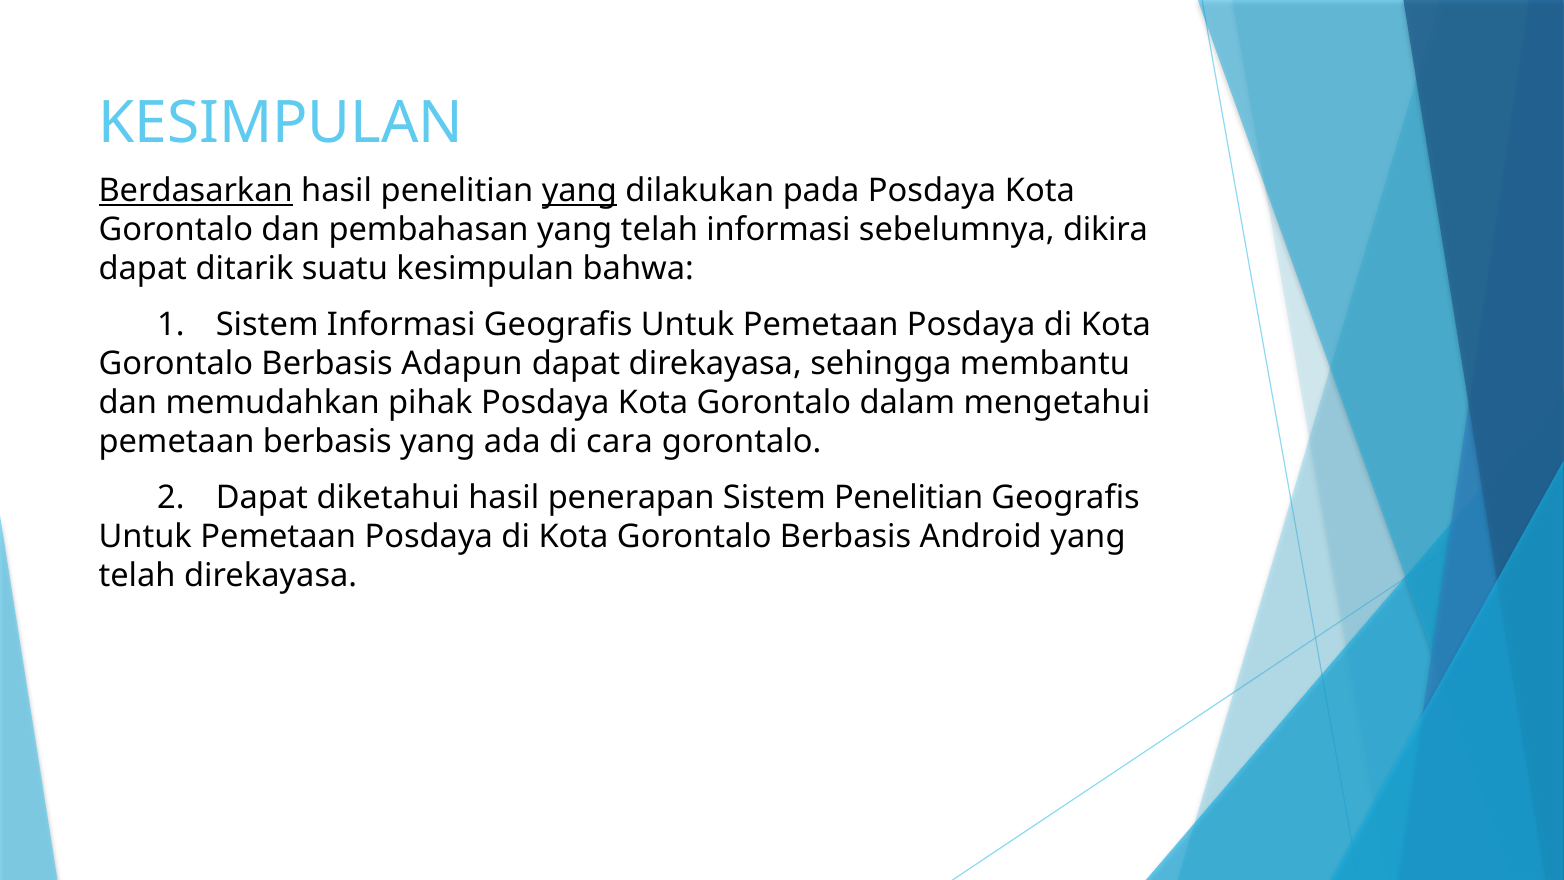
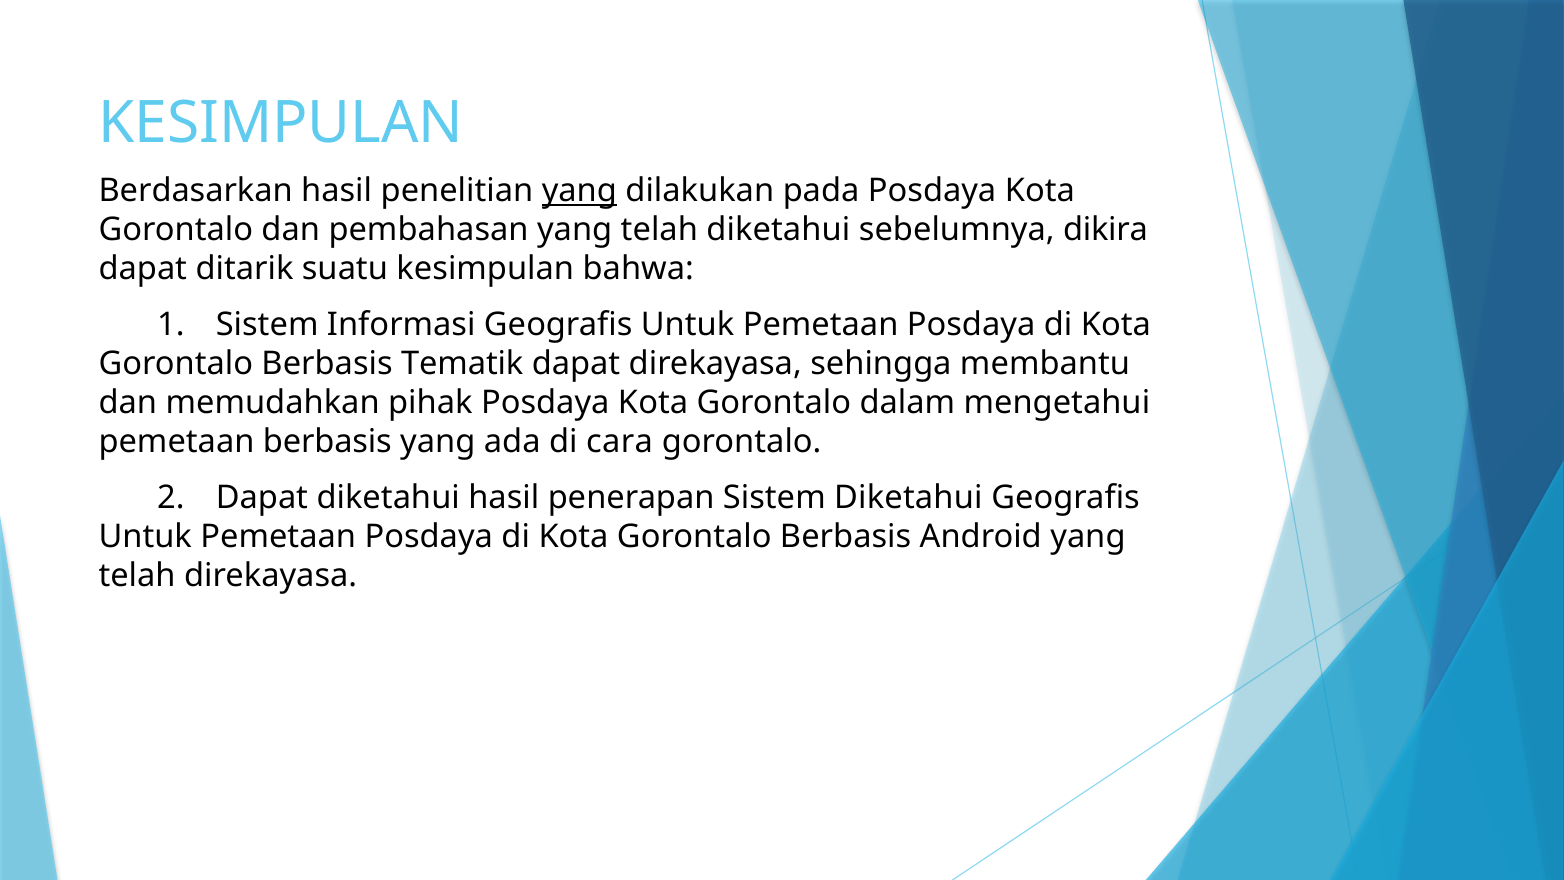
Berdasarkan underline: present -> none
telah informasi: informasi -> diketahui
Adapun: Adapun -> Tematik
Sistem Penelitian: Penelitian -> Diketahui
